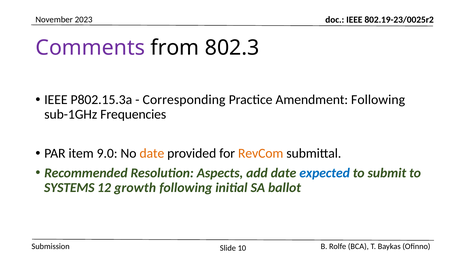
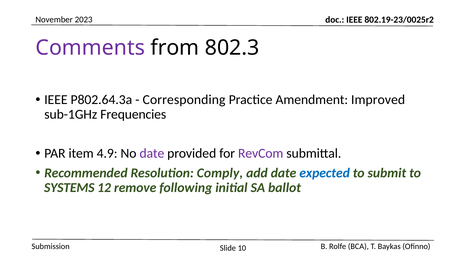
P802.15.3a: P802.15.3a -> P802.64.3a
Amendment Following: Following -> Improved
9.0: 9.0 -> 4.9
date at (152, 154) colour: orange -> purple
RevCom colour: orange -> purple
Aspects: Aspects -> Comply
growth: growth -> remove
